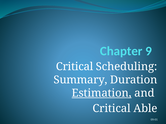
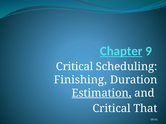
Chapter underline: none -> present
Summary: Summary -> Finishing
Able: Able -> That
